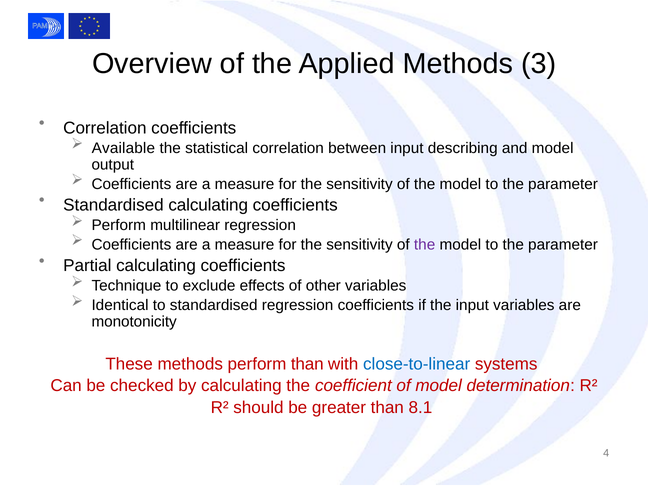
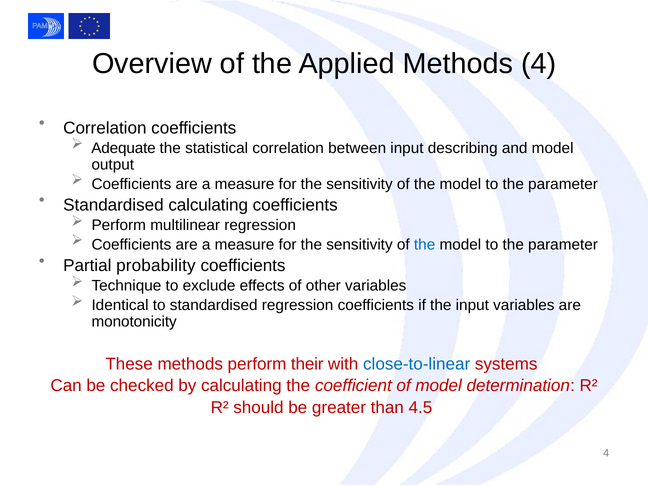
Methods 3: 3 -> 4
Available: Available -> Adequate
the at (425, 245) colour: purple -> blue
Partial calculating: calculating -> probability
perform than: than -> their
8.1: 8.1 -> 4.5
